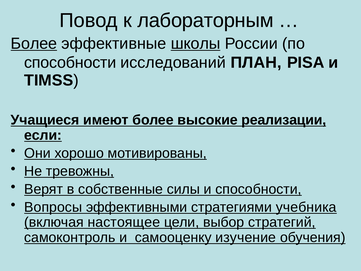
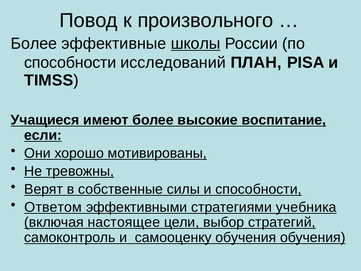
лабораторным: лабораторным -> произвольного
Более at (34, 43) underline: present -> none
реализации: реализации -> воспитание
Вопросы: Вопросы -> Ответом
самооценку изучение: изучение -> обучения
